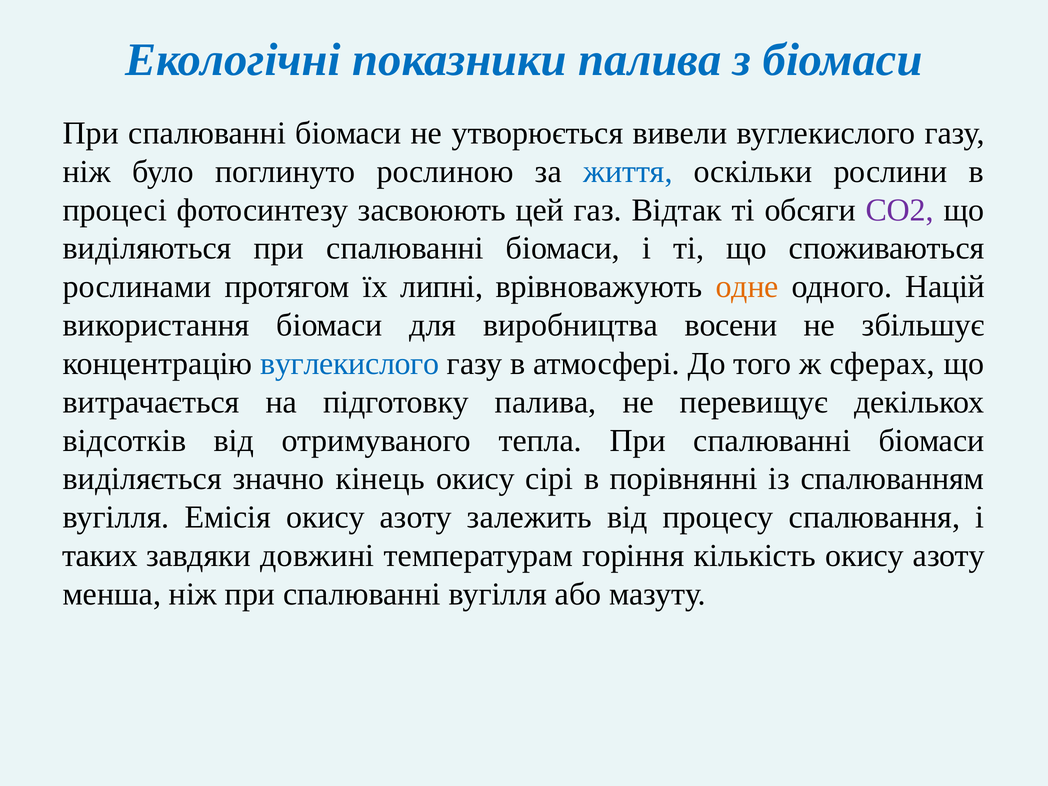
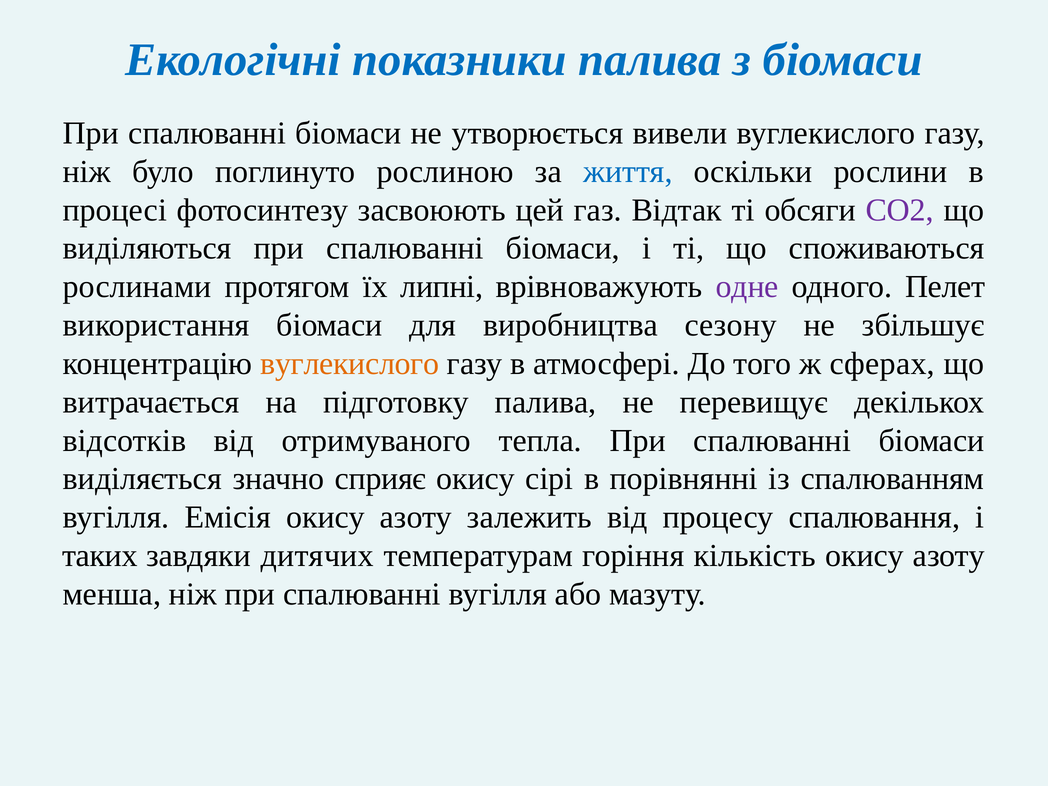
одне colour: orange -> purple
Націй: Націй -> Пелет
восени: восени -> сезону
вуглекислого at (350, 364) colour: blue -> orange
кінець: кінець -> сприяє
довжині: довжині -> дитячих
